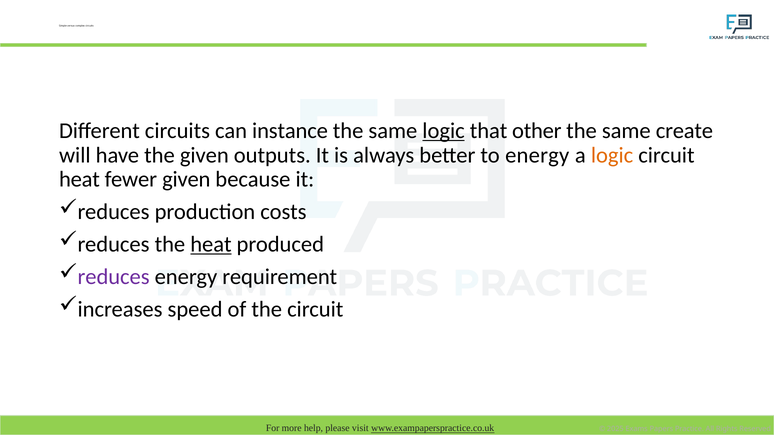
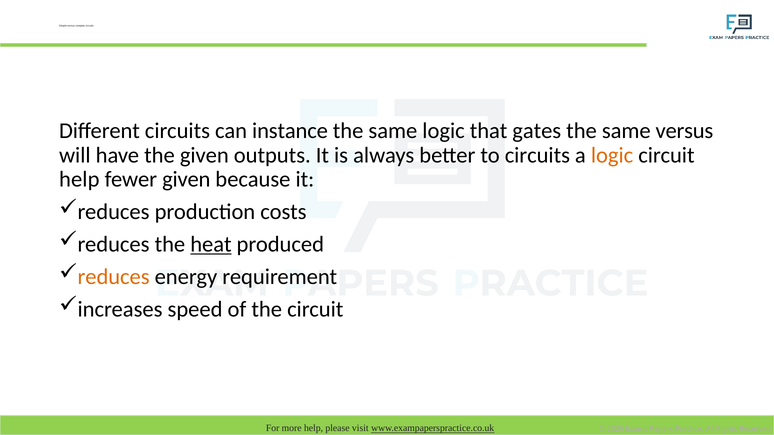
logic at (444, 131) underline: present -> none
other: other -> gates
same create: create -> versus
to energy: energy -> circuits
heat at (79, 180): heat -> help
reduces at (114, 277) colour: purple -> orange
